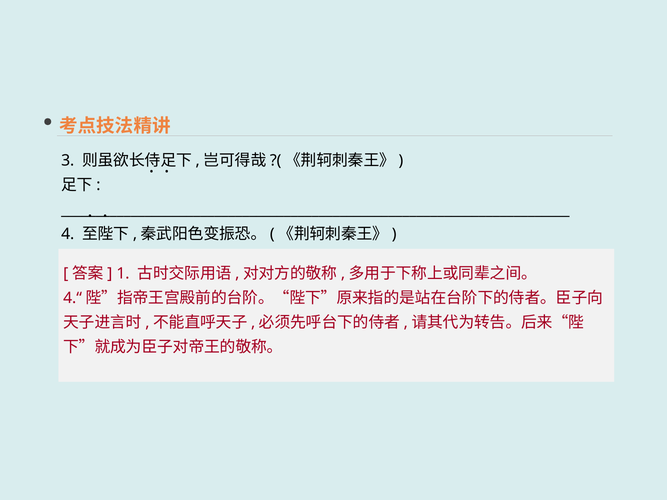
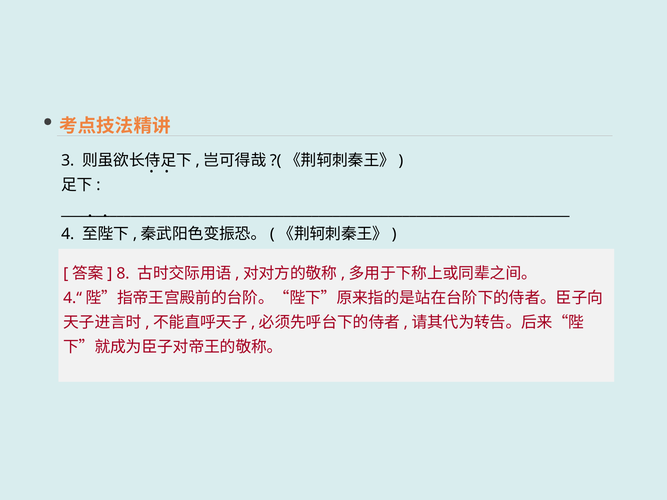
1: 1 -> 8
